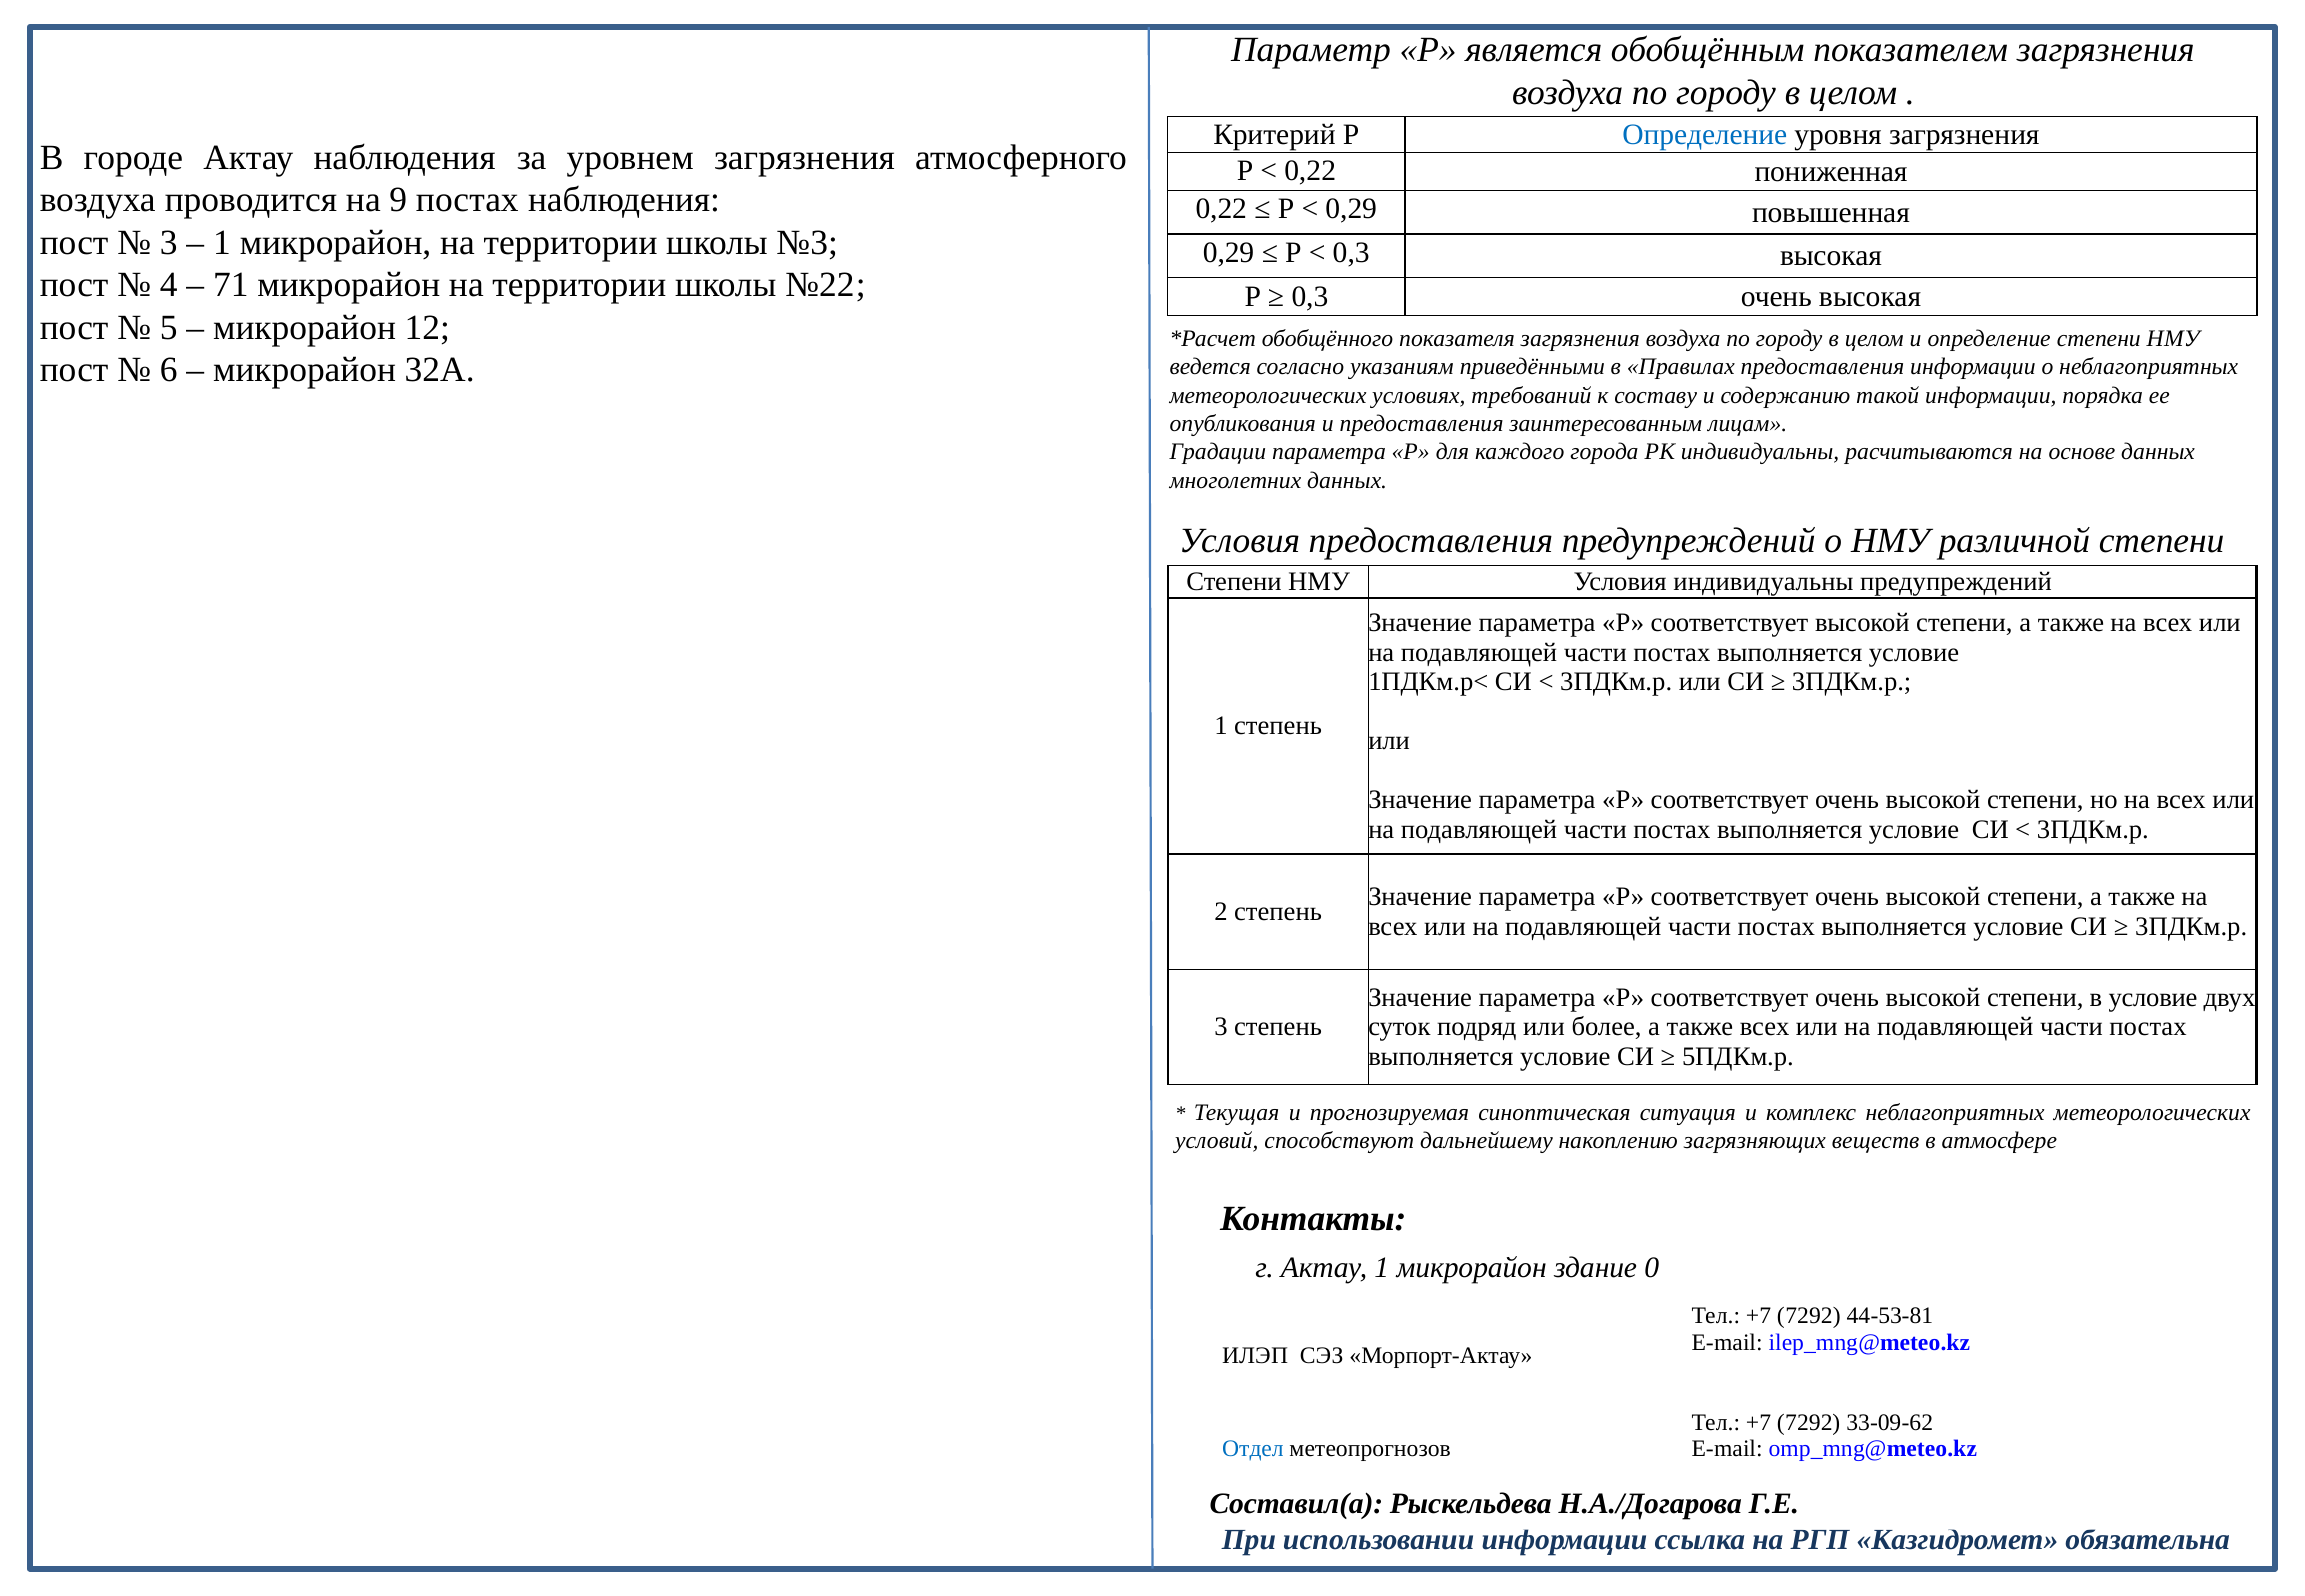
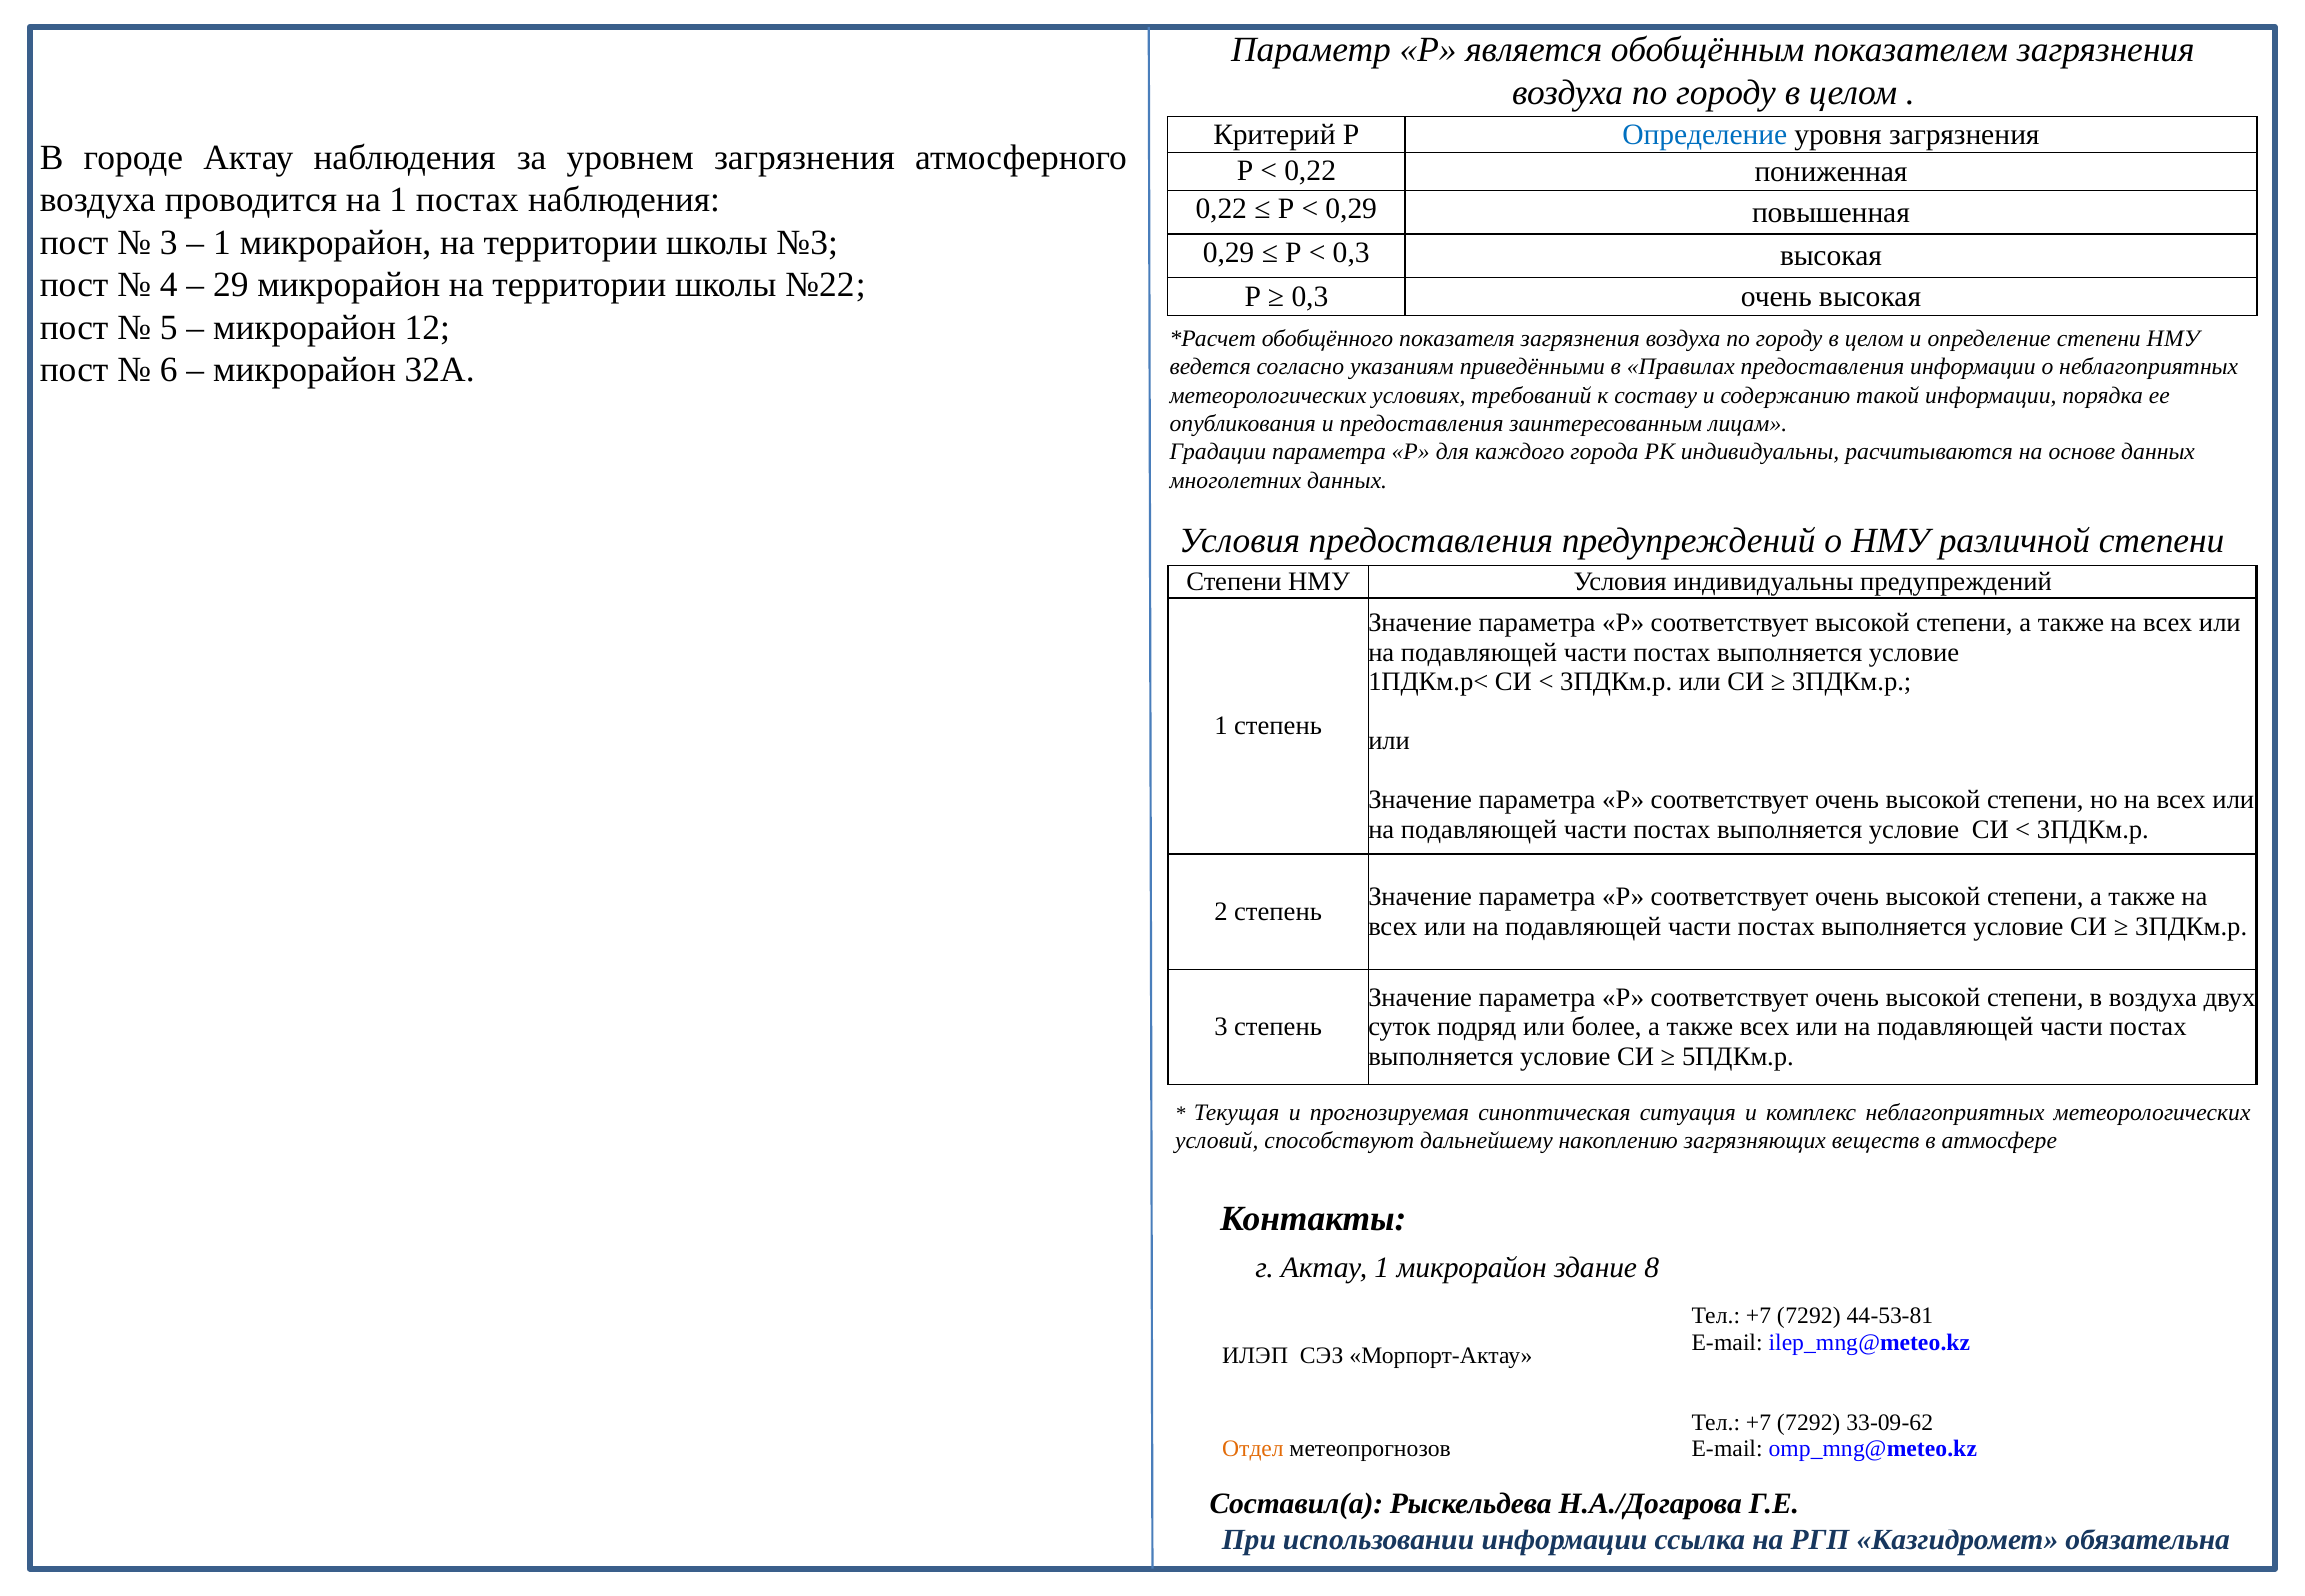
на 9: 9 -> 1
71: 71 -> 29
в условие: условие -> воздуха
0: 0 -> 8
Отдел colour: blue -> orange
